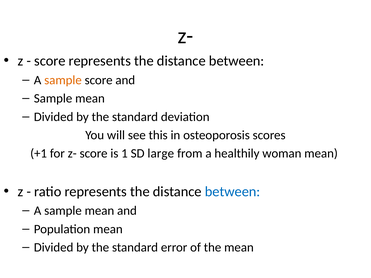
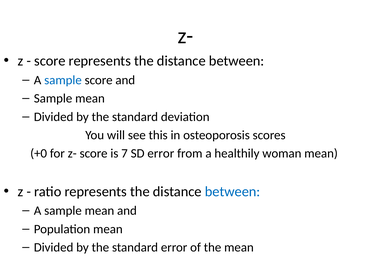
sample at (63, 80) colour: orange -> blue
+1: +1 -> +0
1: 1 -> 7
SD large: large -> error
